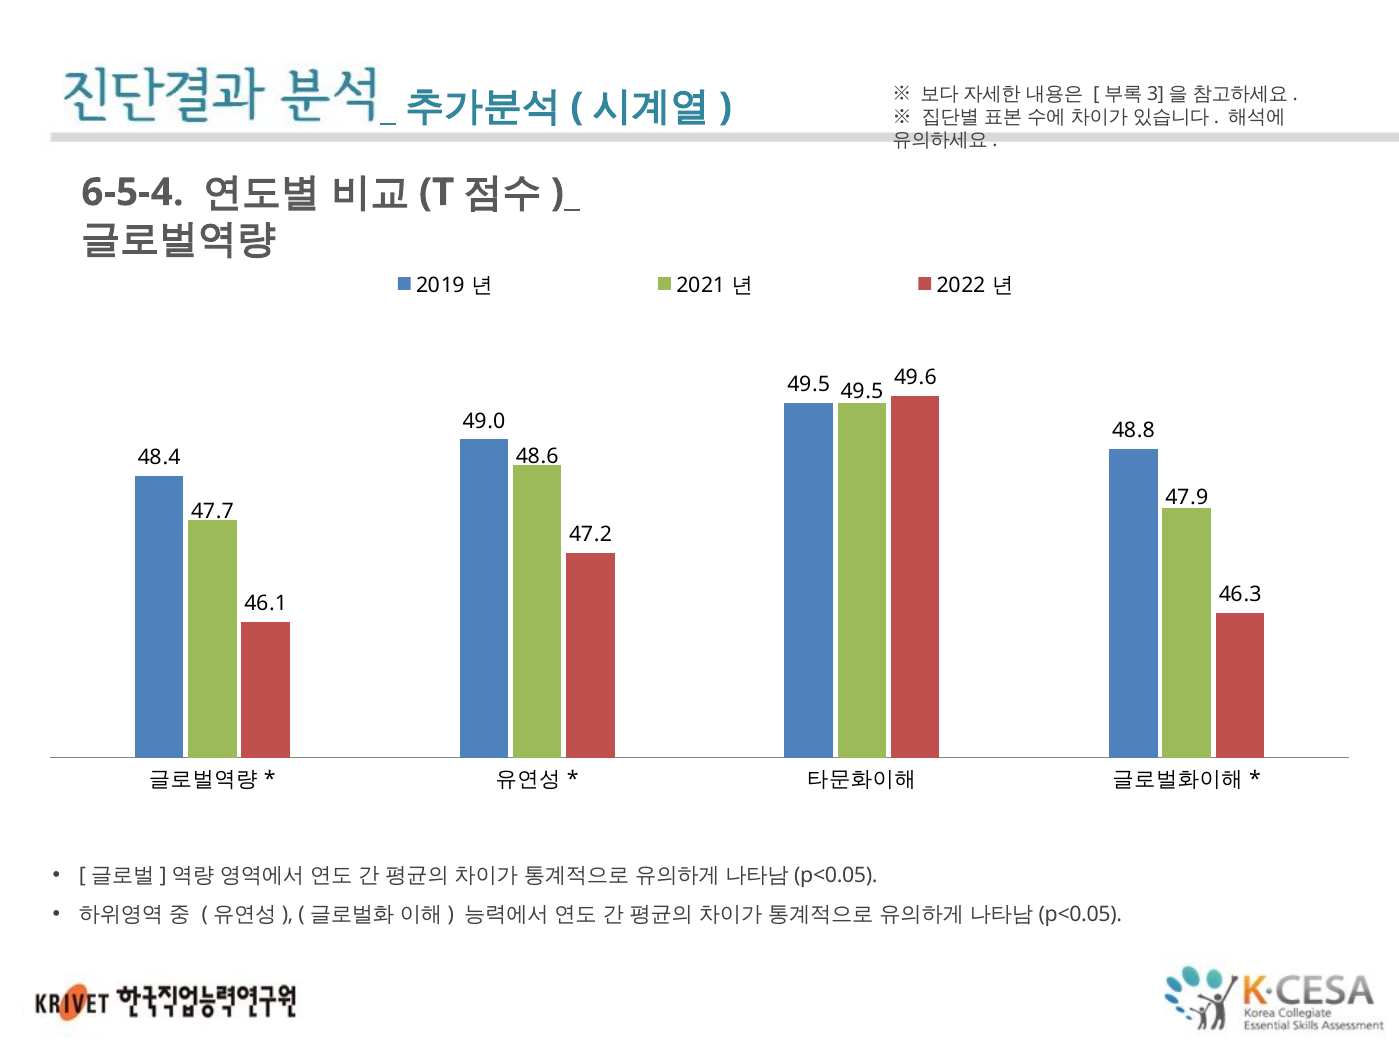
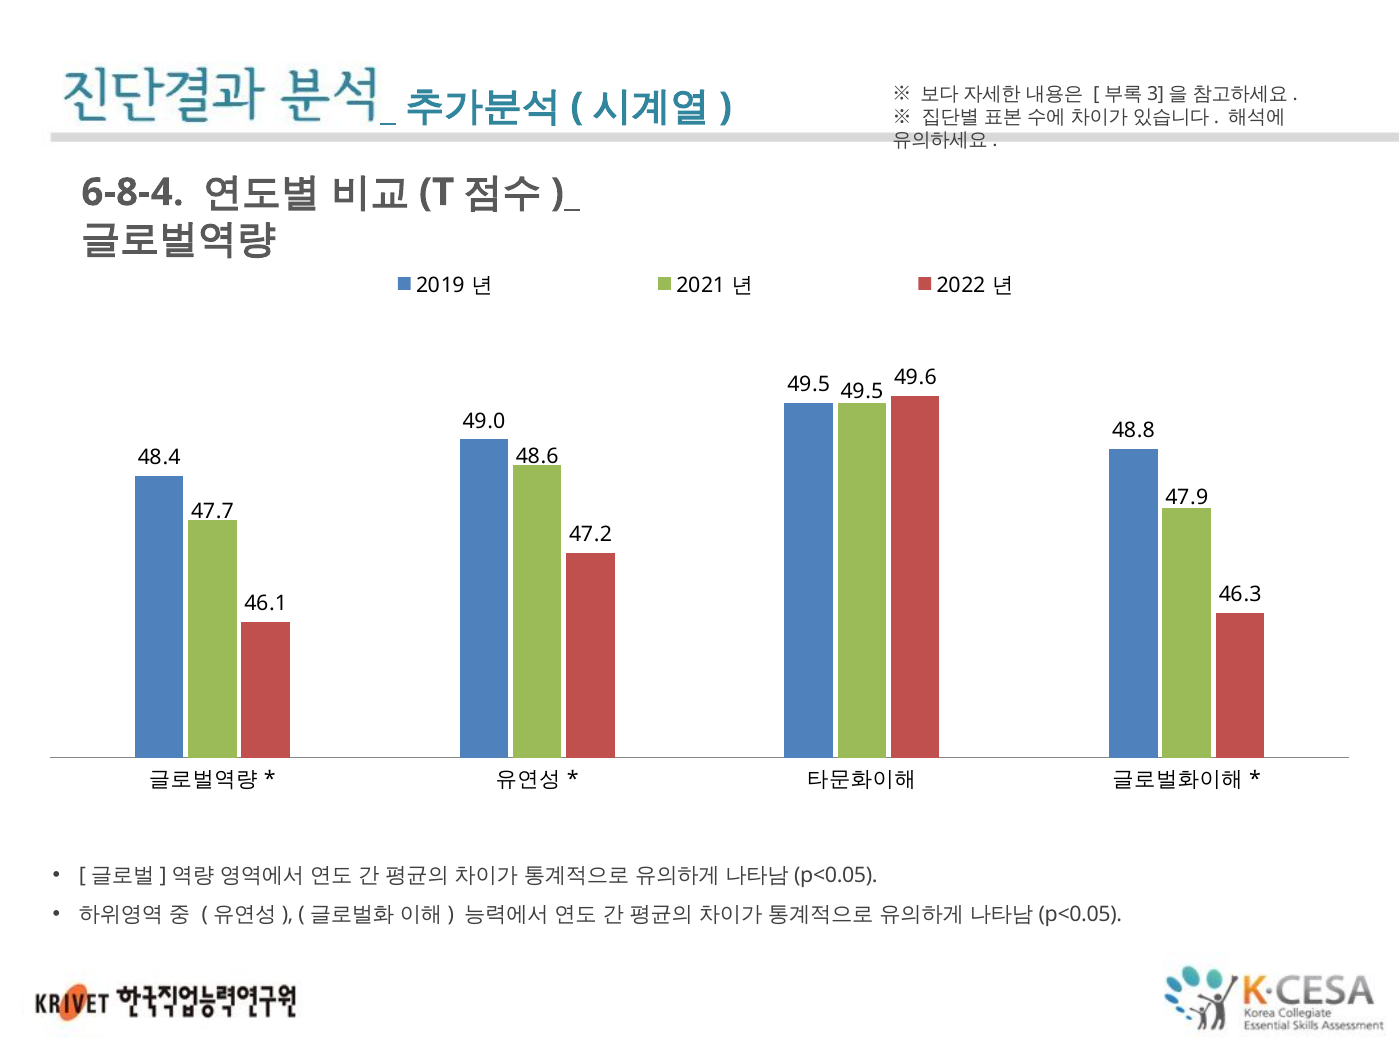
6-5-4: 6-5-4 -> 6-8-4
